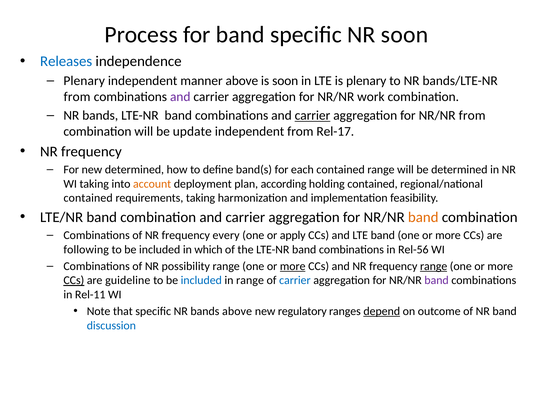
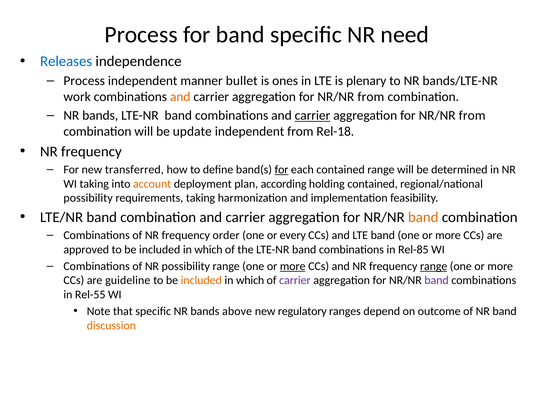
NR soon: soon -> need
Plenary at (84, 81): Plenary -> Process
manner above: above -> bullet
is soon: soon -> ones
from at (77, 97): from -> work
and at (180, 97) colour: purple -> orange
work at (371, 97): work -> from
Rel-17: Rel-17 -> Rel-18
new determined: determined -> transferred
for at (282, 170) underline: none -> present
contained at (88, 198): contained -> possibility
every: every -> order
apply: apply -> every
following: following -> approved
Rel-56: Rel-56 -> Rel-85
CCs at (74, 281) underline: present -> none
included at (201, 281) colour: blue -> orange
range at (250, 281): range -> which
carrier at (295, 281) colour: blue -> purple
Rel-11: Rel-11 -> Rel-55
depend underline: present -> none
discussion colour: blue -> orange
